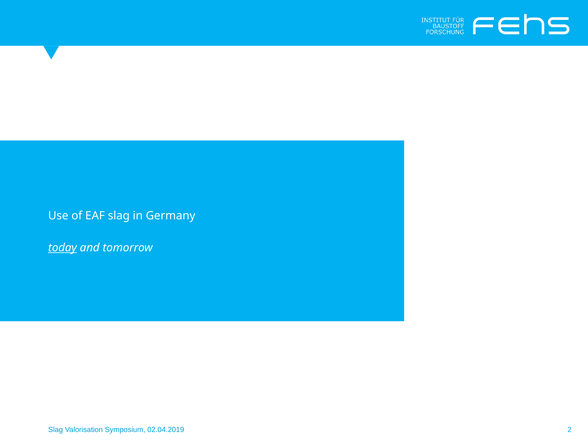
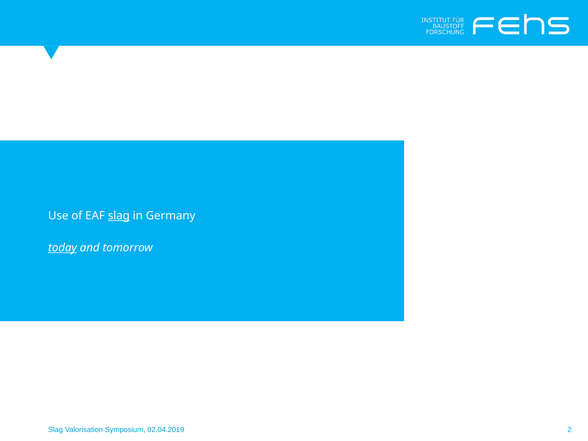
slag at (119, 216) underline: none -> present
